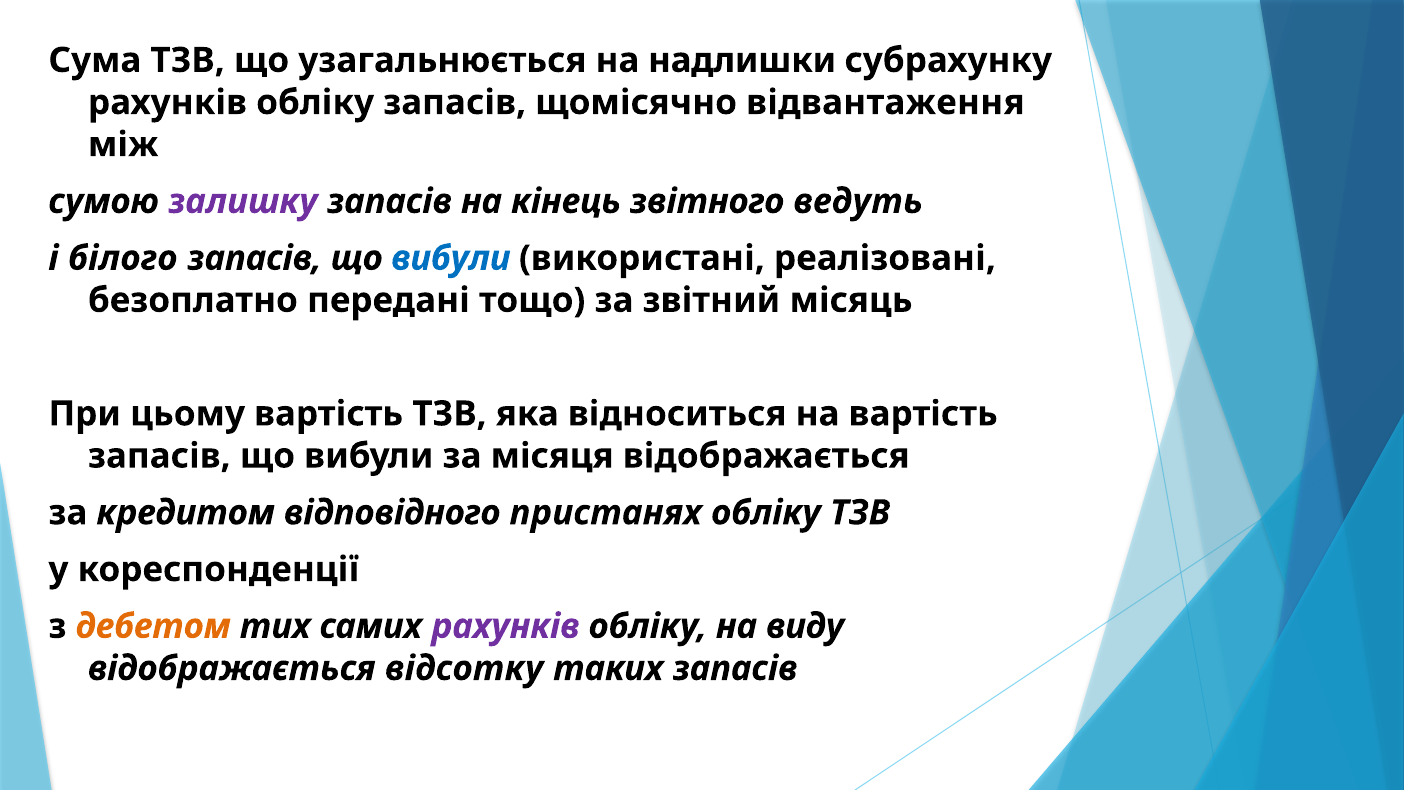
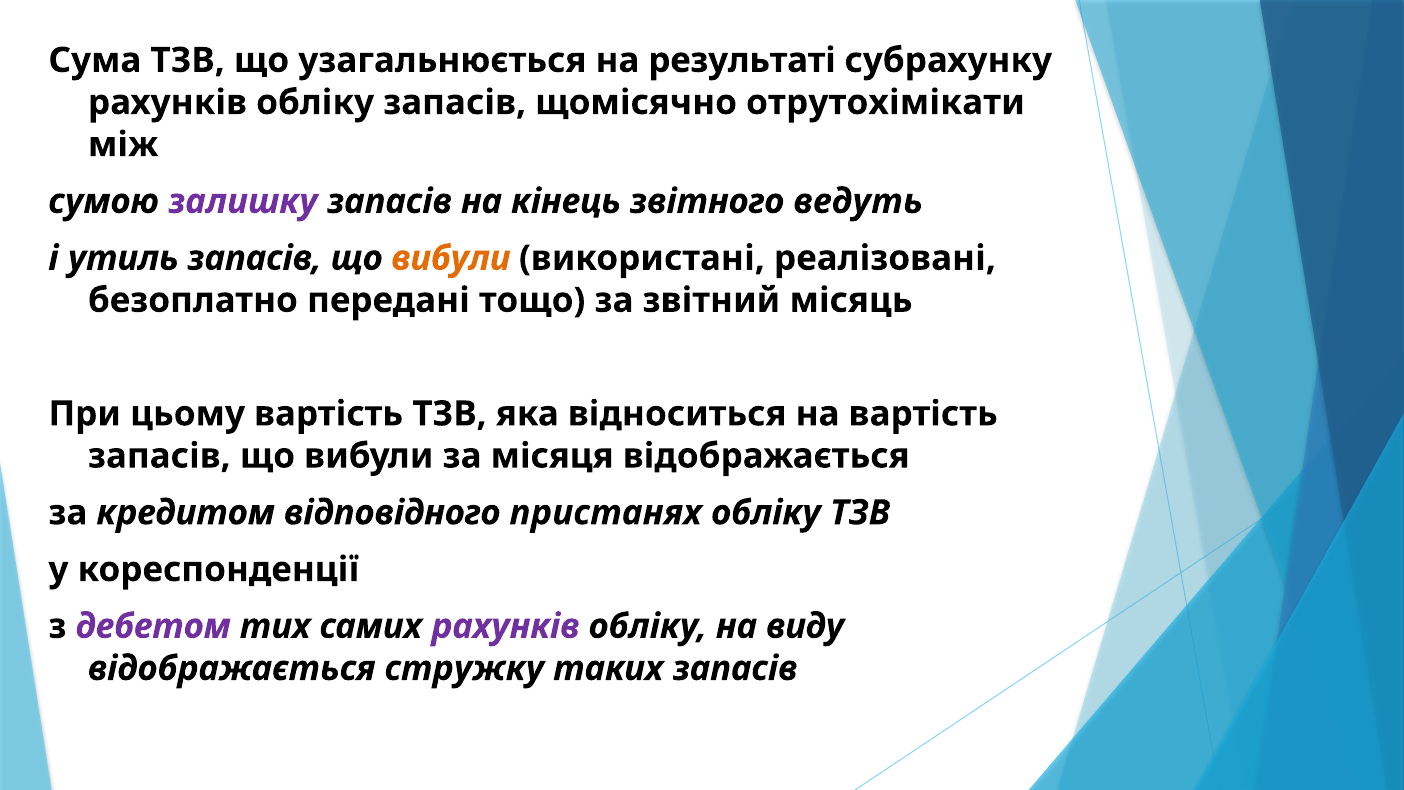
надлишки: надлишки -> результаті
відвантаження: відвантаження -> отрутохімікати
білого: білого -> утиль
вибули at (451, 258) colour: blue -> orange
дебетом colour: orange -> purple
відсотку: відсотку -> стружку
